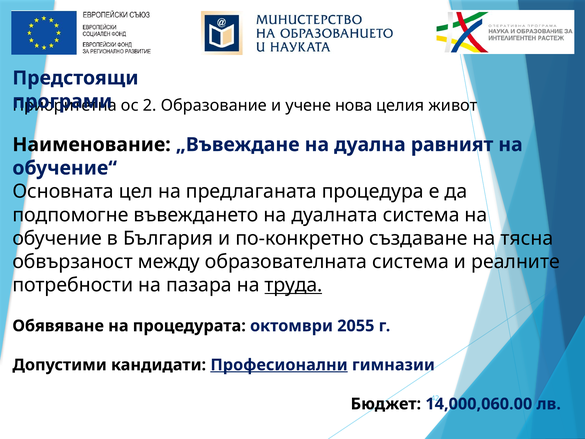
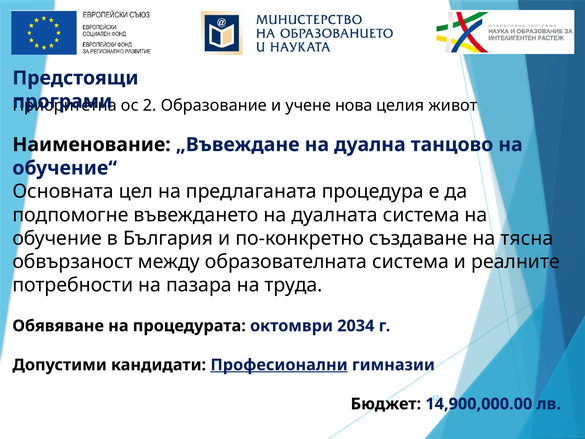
равният: равният -> танцово
труда underline: present -> none
2055: 2055 -> 2034
14,000,060.00: 14,000,060.00 -> 14,900,000.00
